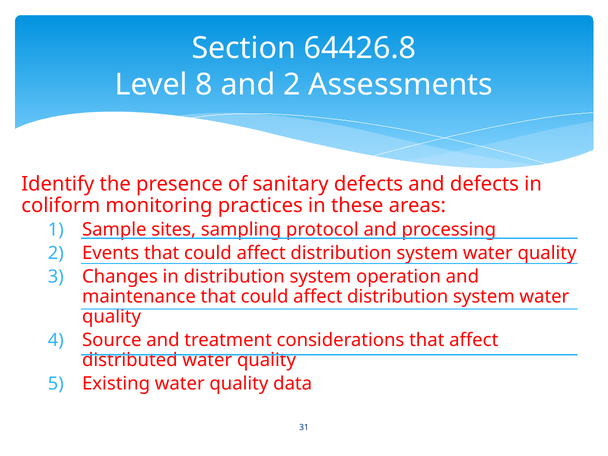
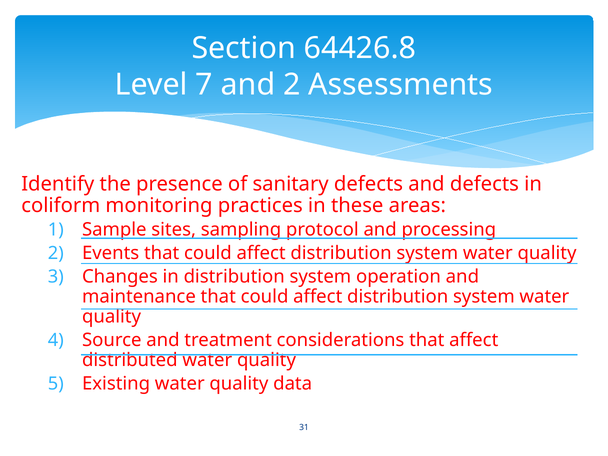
8: 8 -> 7
